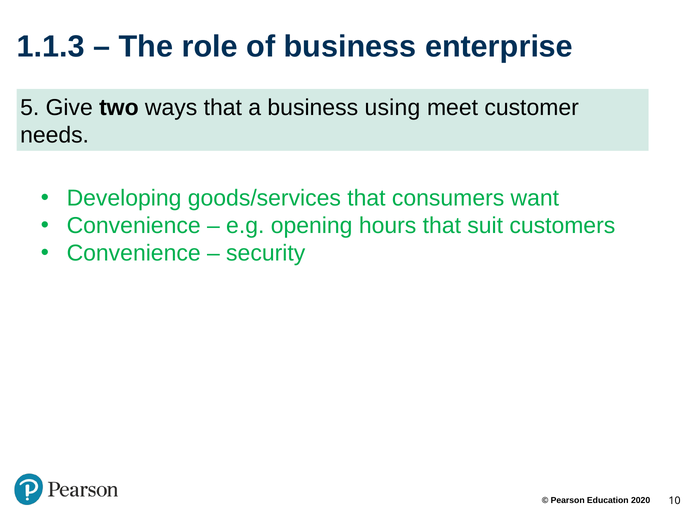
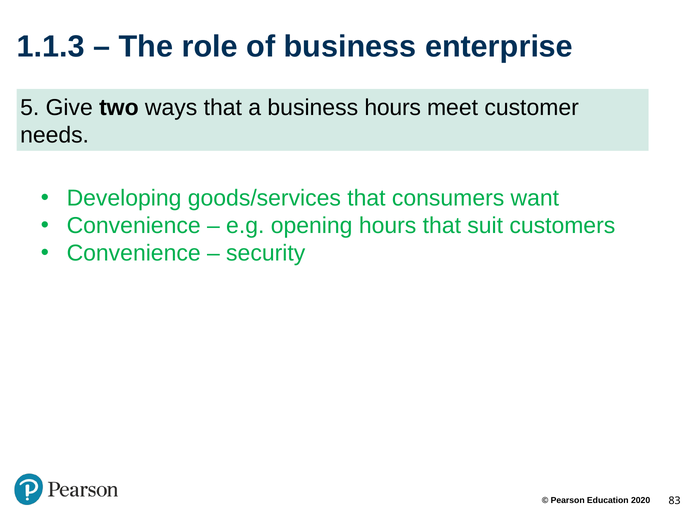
business using: using -> hours
10: 10 -> 83
